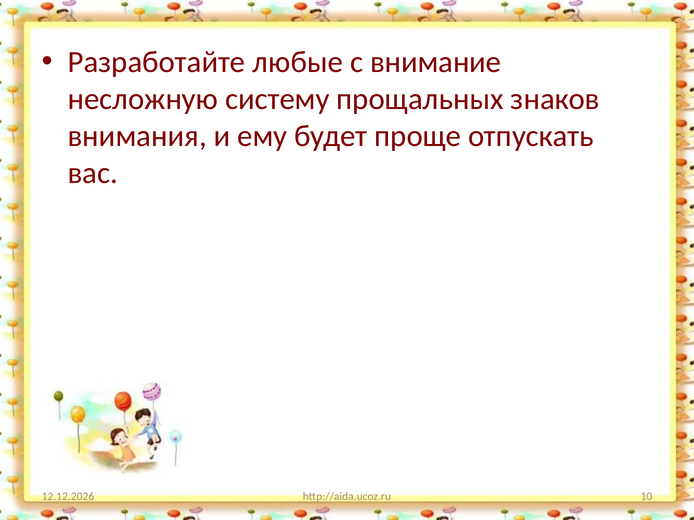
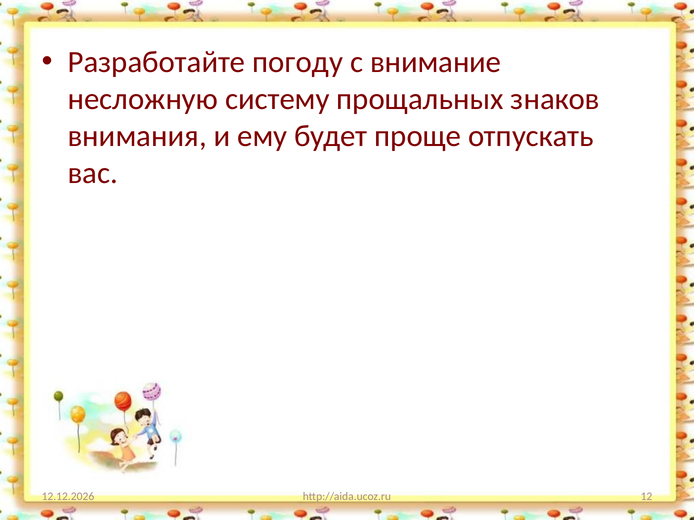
любые: любые -> погоду
10: 10 -> 12
